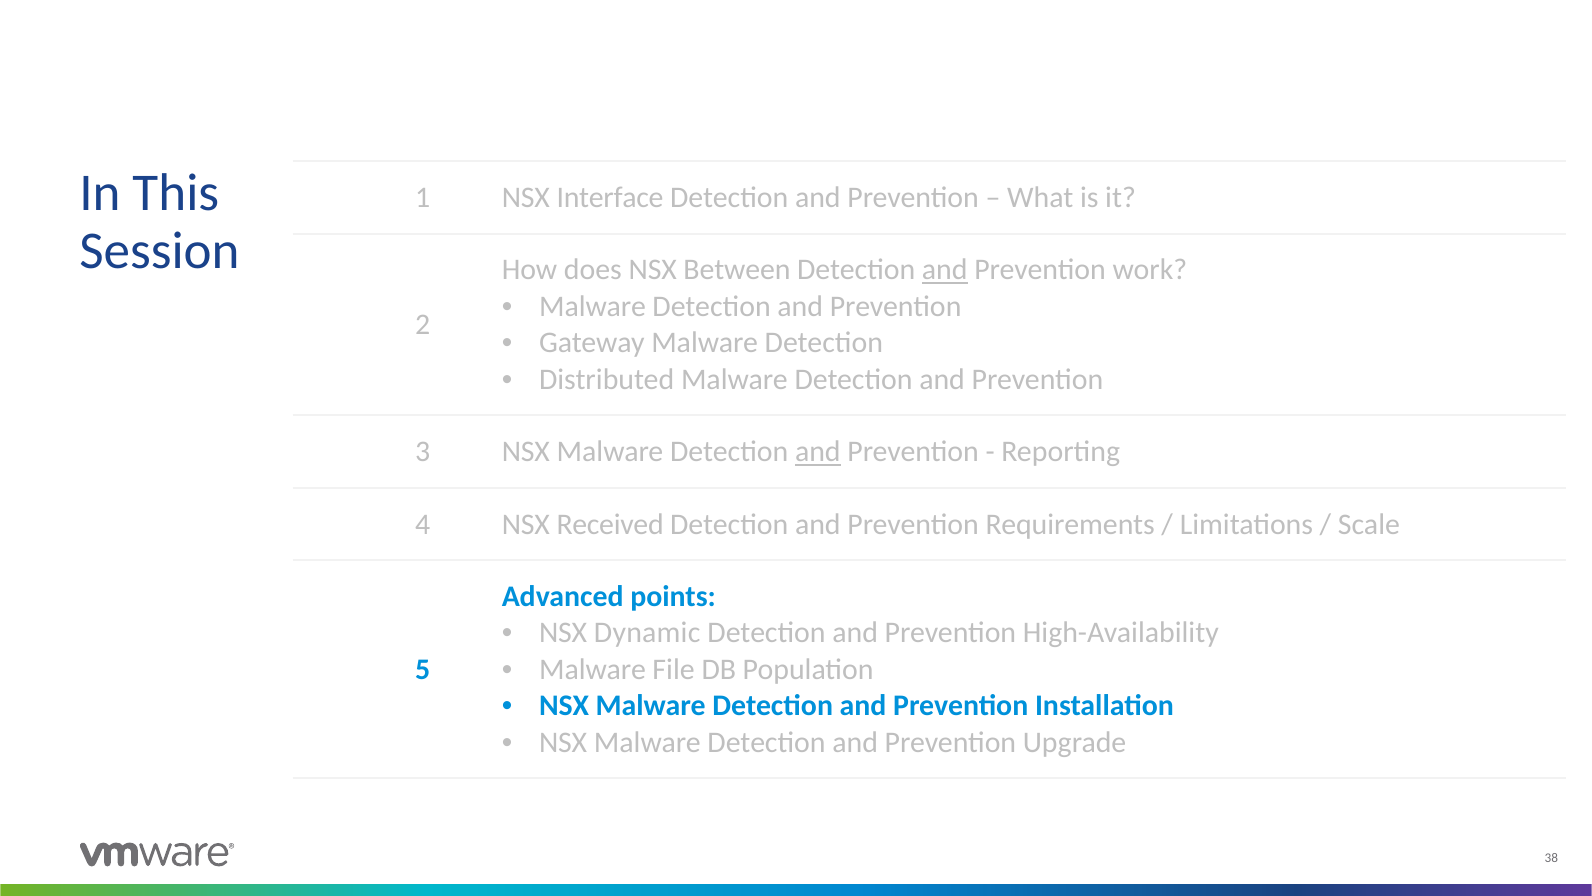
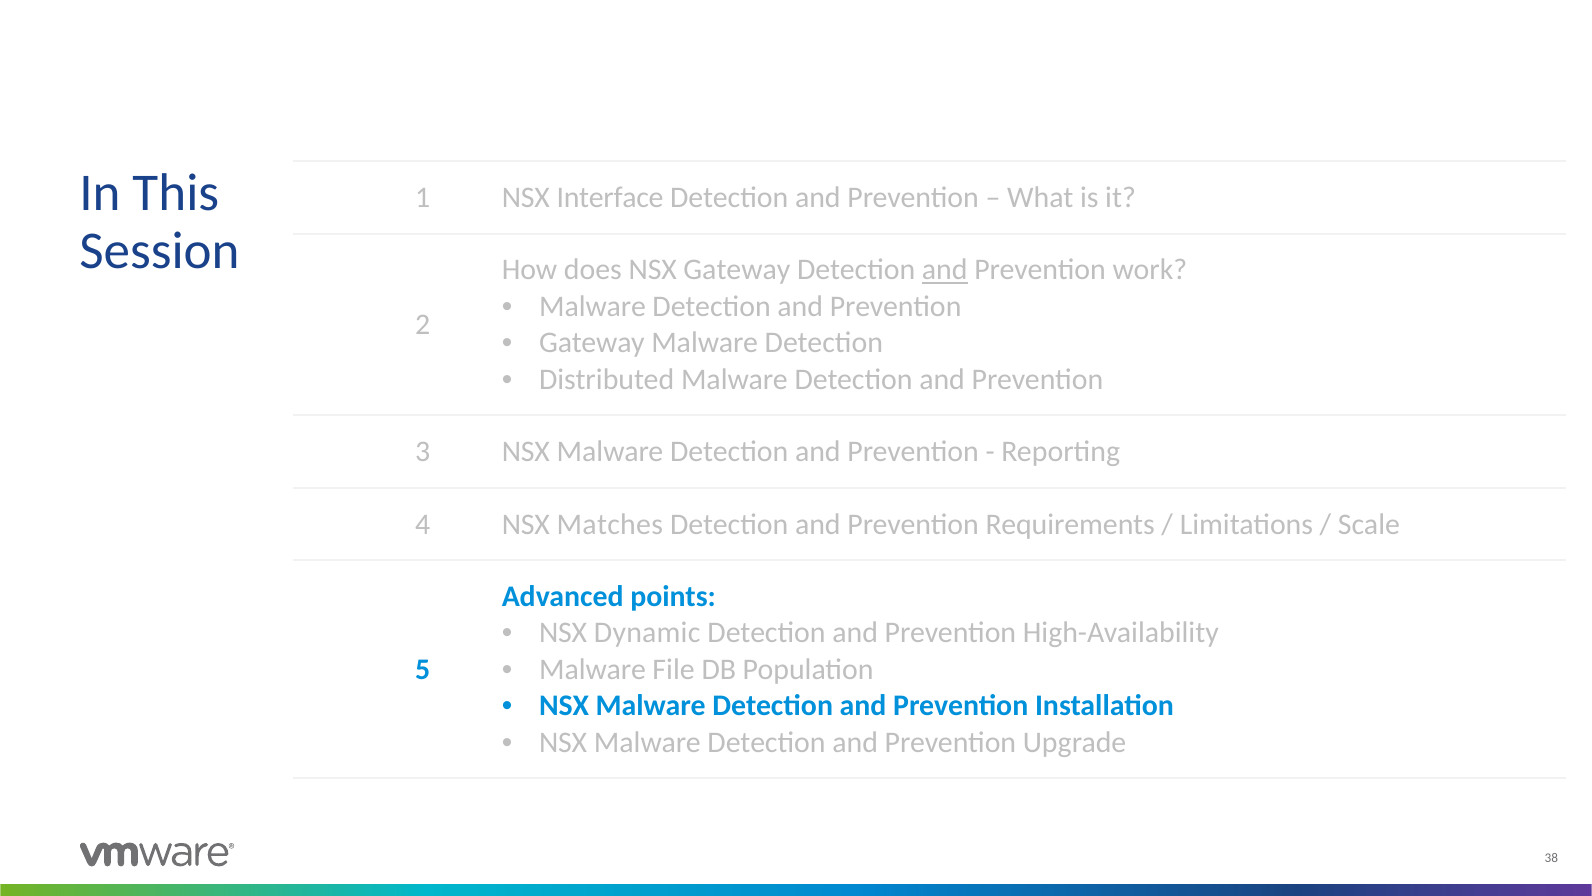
NSX Between: Between -> Gateway
and at (818, 452) underline: present -> none
Received: Received -> Matches
